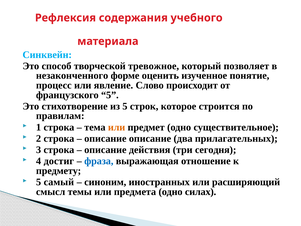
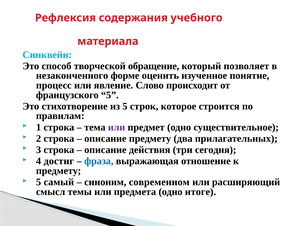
тревожное: тревожное -> обращение
или at (117, 127) colour: orange -> purple
описание описание: описание -> предмету
иностранных: иностранных -> современном
силах: силах -> итоге
